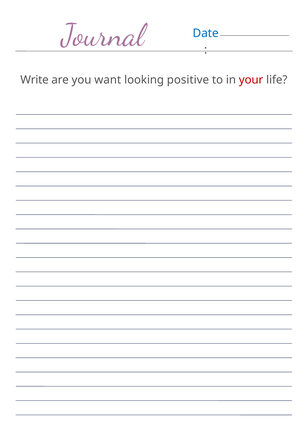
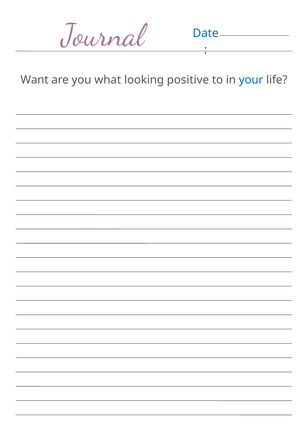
Write: Write -> Want
want: want -> what
your colour: red -> blue
